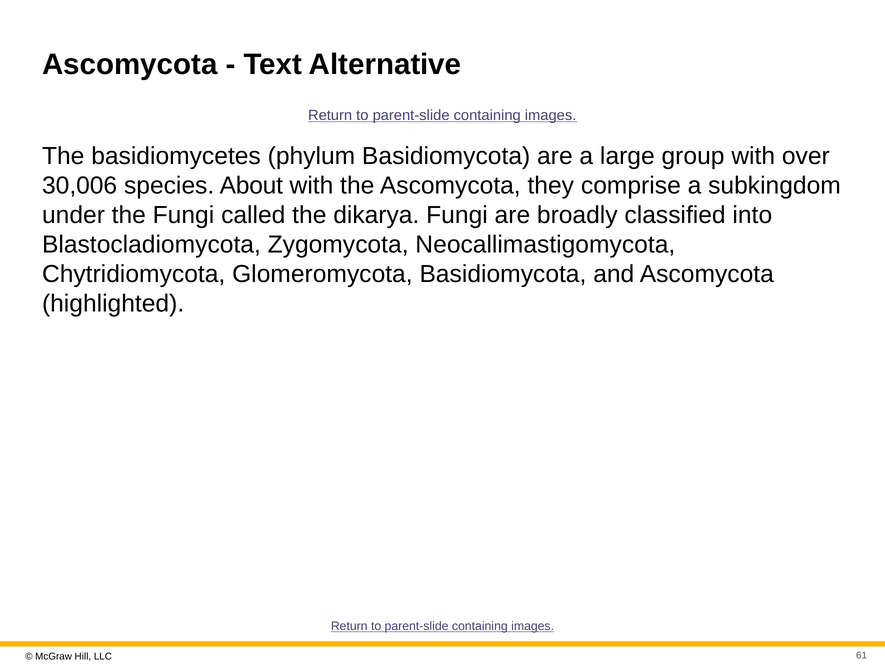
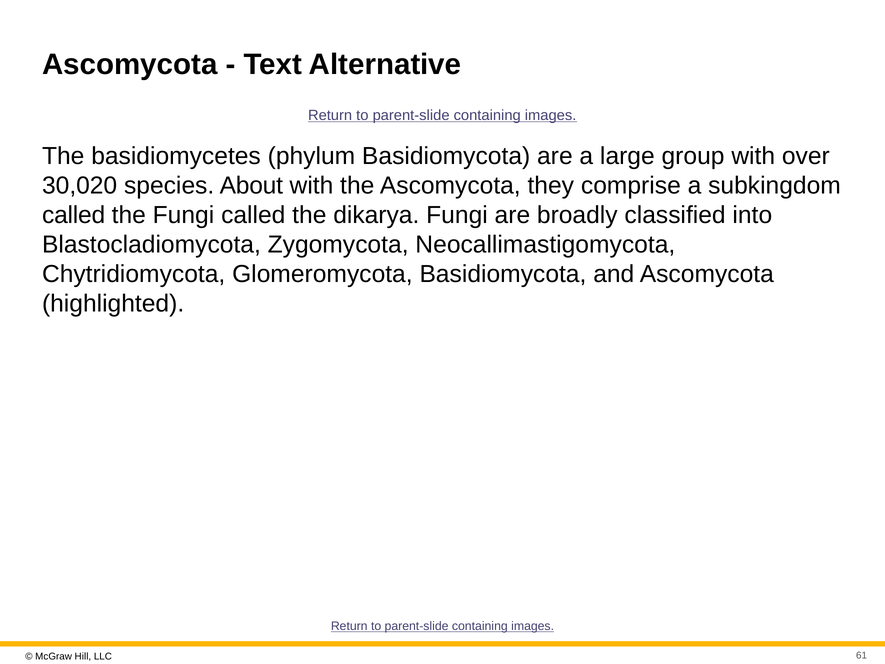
30,006: 30,006 -> 30,020
under at (74, 215): under -> called
